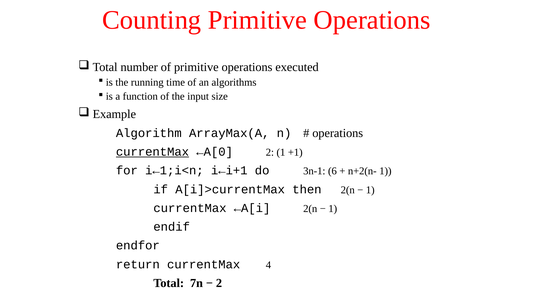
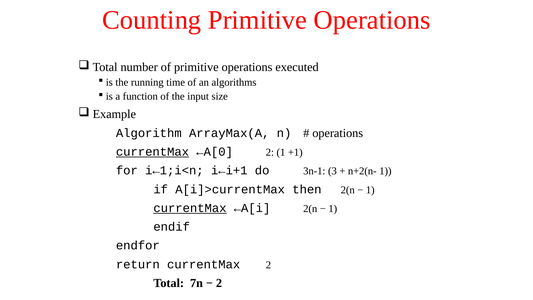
6: 6 -> 3
currentMax at (190, 208) underline: none -> present
currentMax 4: 4 -> 2
